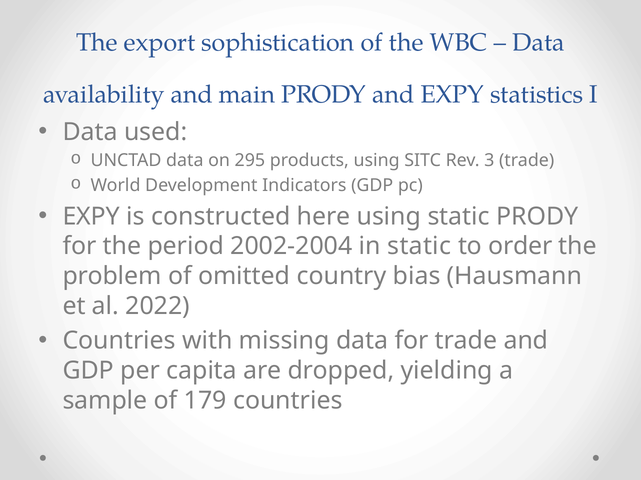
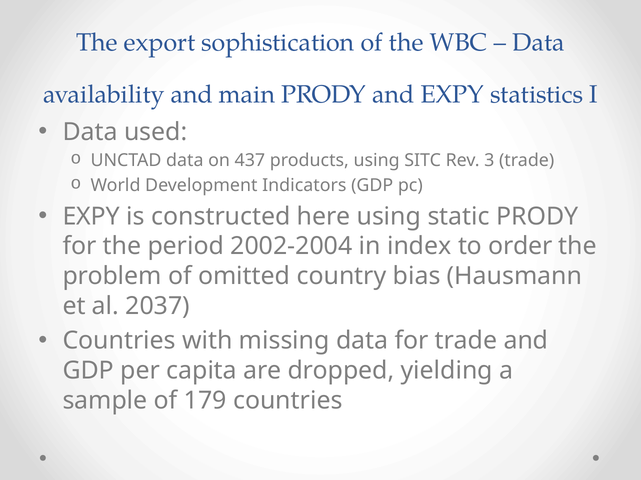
295: 295 -> 437
in static: static -> index
2022: 2022 -> 2037
